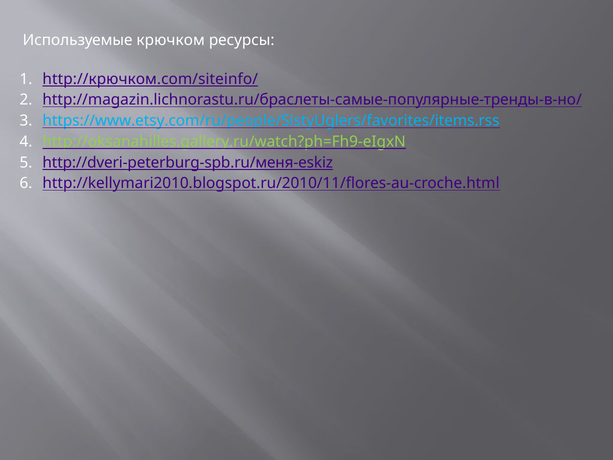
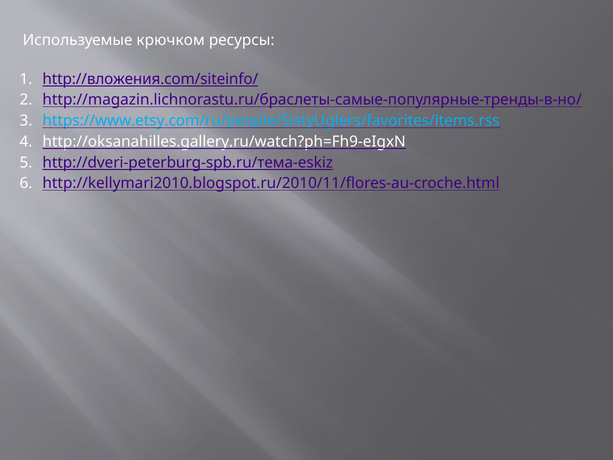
http://крючком.com/siteinfo/: http://крючком.com/siteinfo/ -> http://вложения.com/siteinfo/
http://oksanahilles.gallery.ru/watch?ph=Fh9-eIgxN colour: light green -> white
http://dveri-peterburg-spb.ru/меня-eskiz: http://dveri-peterburg-spb.ru/меня-eskiz -> http://dveri-peterburg-spb.ru/тема-eskiz
